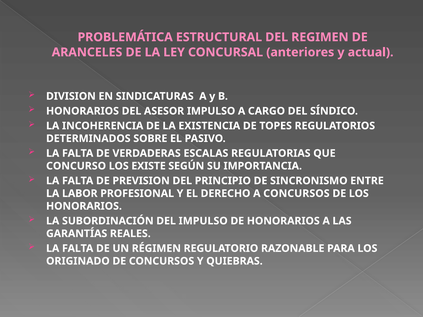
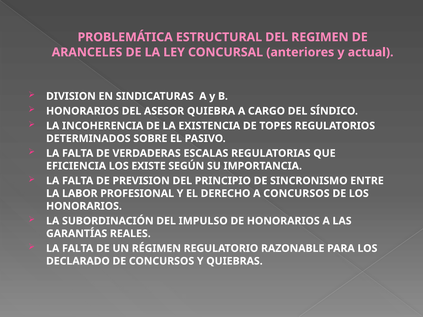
ASESOR IMPULSO: IMPULSO -> QUIEBRA
CONCURSO: CONCURSO -> EFICIENCIA
ORIGINADO: ORIGINADO -> DECLARADO
